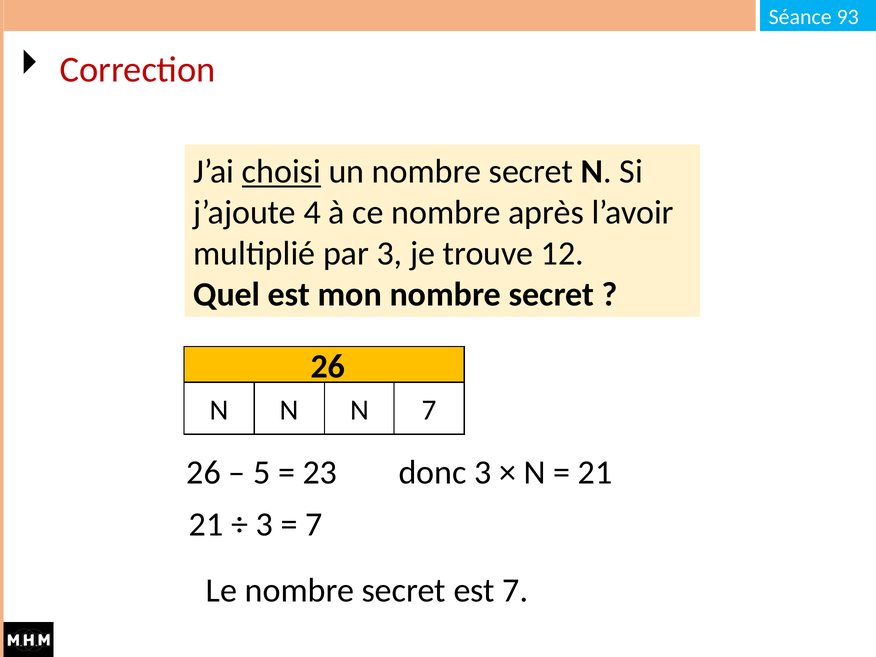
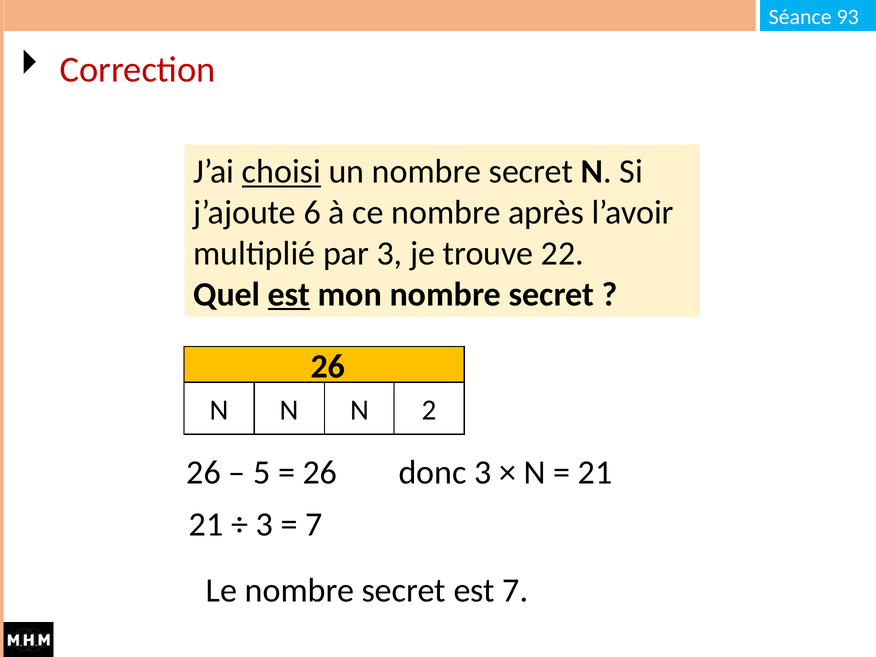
4: 4 -> 6
12: 12 -> 22
est at (289, 294) underline: none -> present
N 7: 7 -> 2
23 at (320, 473): 23 -> 26
